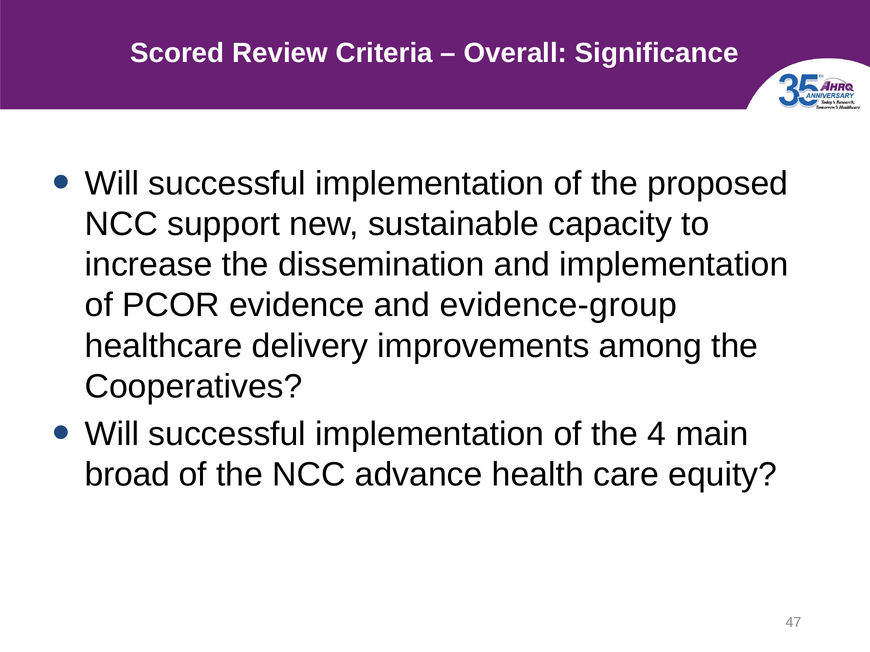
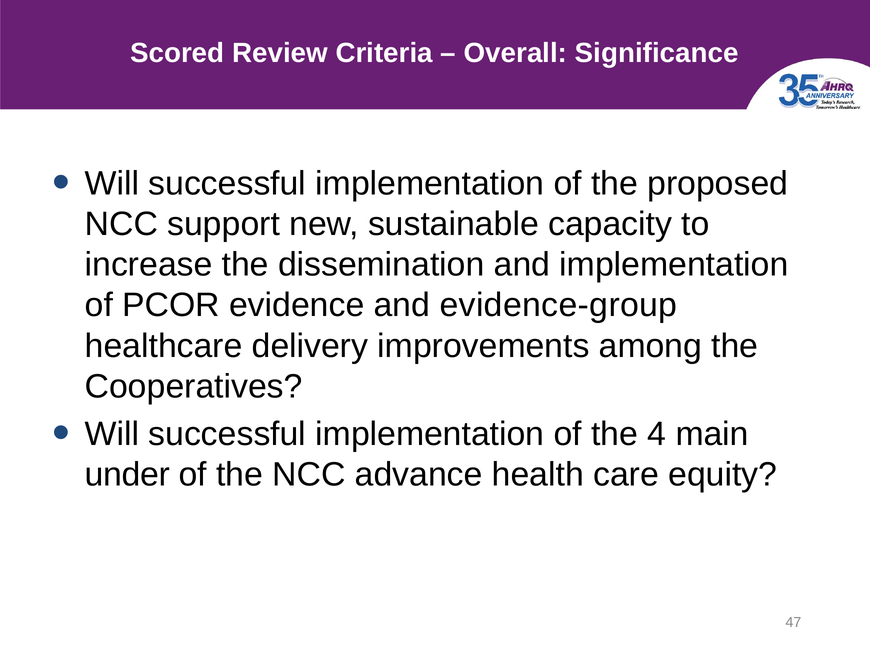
broad: broad -> under
